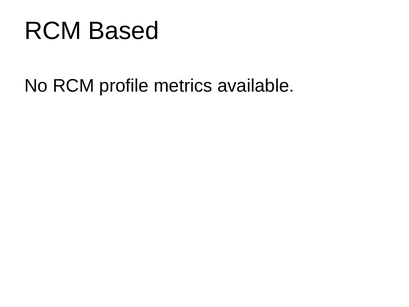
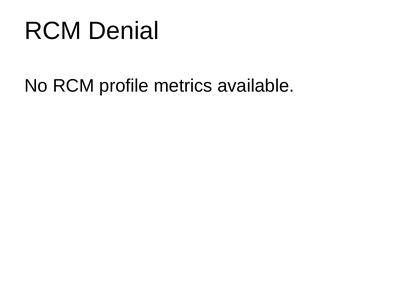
Based: Based -> Denial
